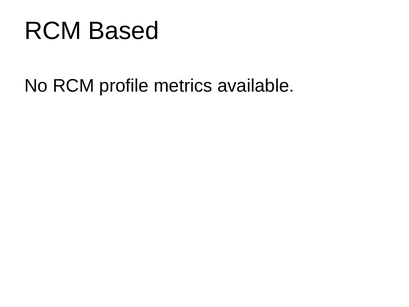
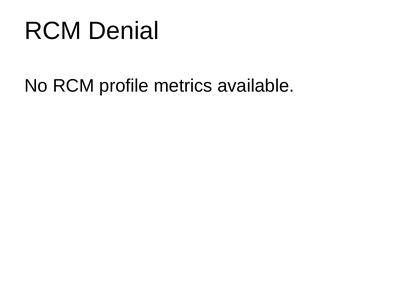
Based: Based -> Denial
